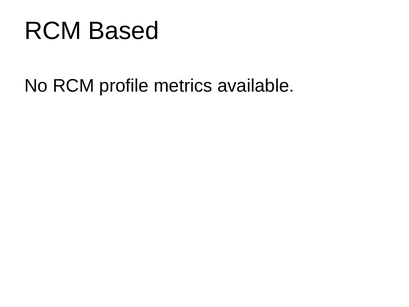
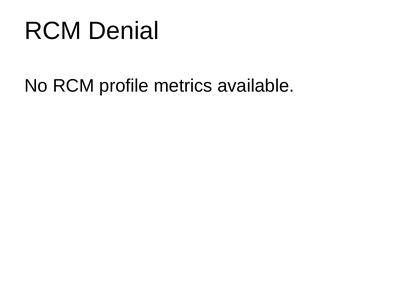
Based: Based -> Denial
